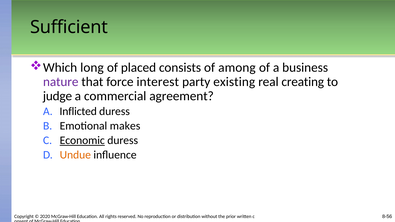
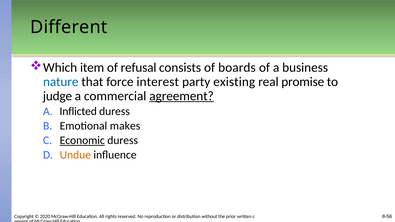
Sufficient: Sufficient -> Different
long: long -> item
placed: placed -> refusal
among: among -> boards
nature colour: purple -> blue
creating: creating -> promise
agreement underline: none -> present
